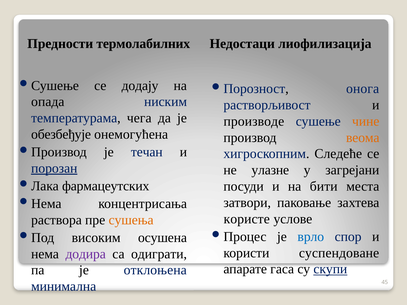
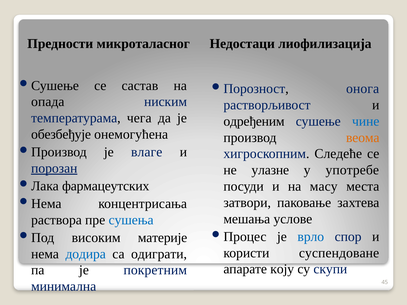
термолабилних: термолабилних -> микроталасног
додају: додају -> састав
производе: производе -> одређеним
чине colour: orange -> blue
течан: течан -> влаге
загрејани: загрејани -> употребе
бити: бити -> масу
користе: користе -> мешања
сушења colour: orange -> blue
осушена: осушена -> материје
додира colour: purple -> blue
гаса: гаса -> коју
скупи underline: present -> none
отклоњена: отклоњена -> покретним
